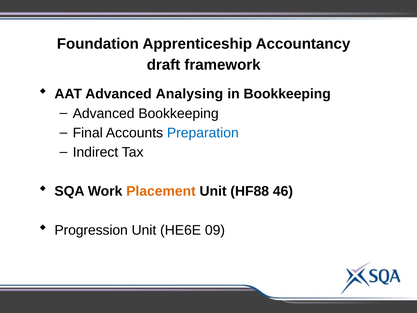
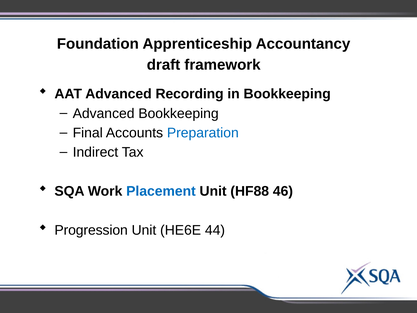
Analysing: Analysing -> Recording
Placement colour: orange -> blue
09: 09 -> 44
